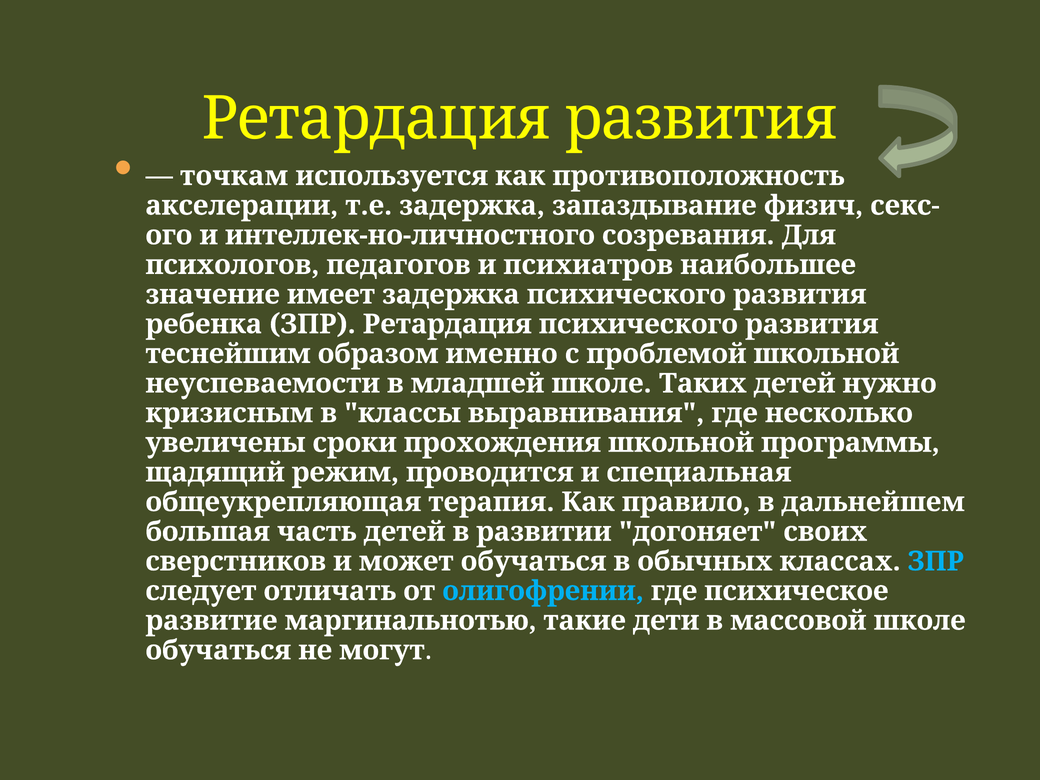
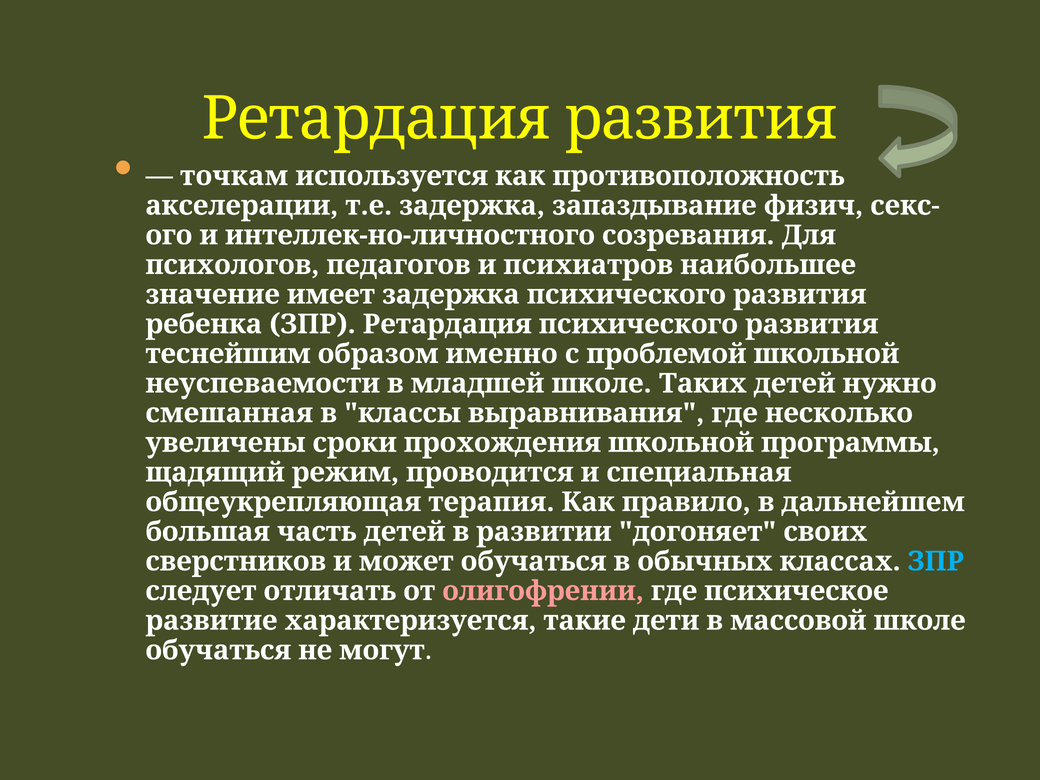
кризисным: кризисным -> смешанная
олигофрении colour: light blue -> pink
маргинальнотью: маргинальнотью -> характеризуется
